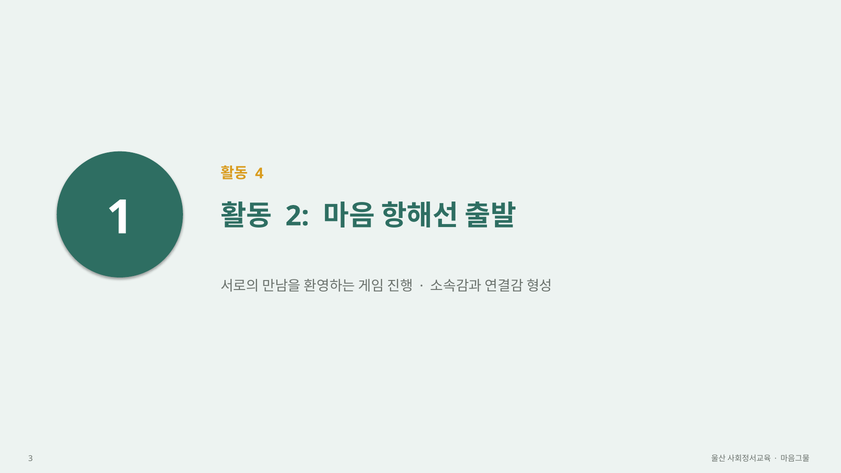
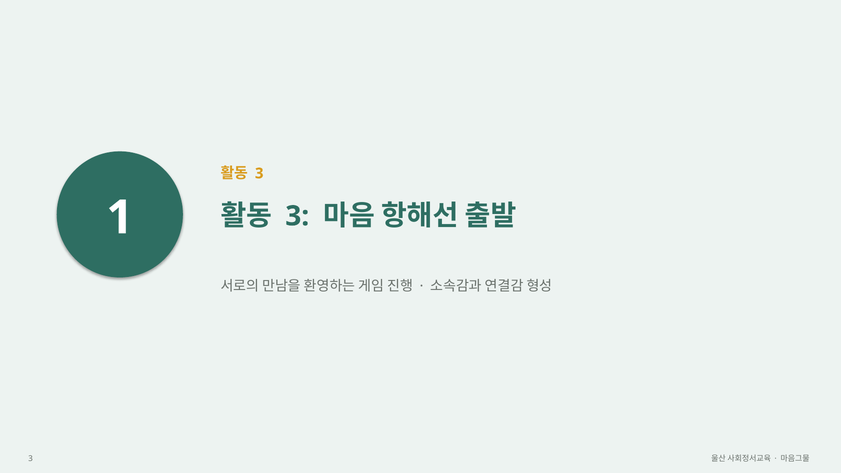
4 at (259, 173): 4 -> 3
2 at (297, 216): 2 -> 3
